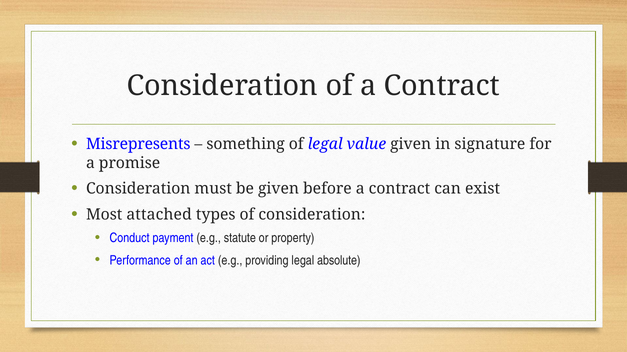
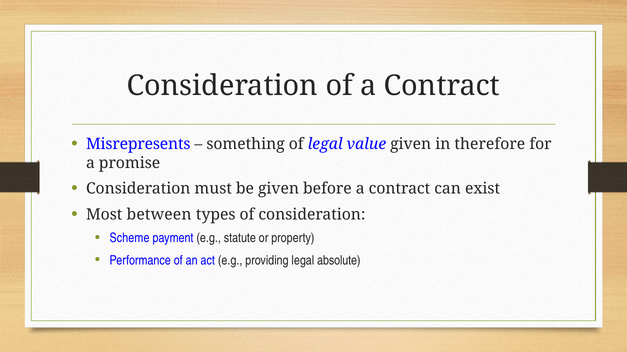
signature: signature -> therefore
attached: attached -> between
Conduct: Conduct -> Scheme
